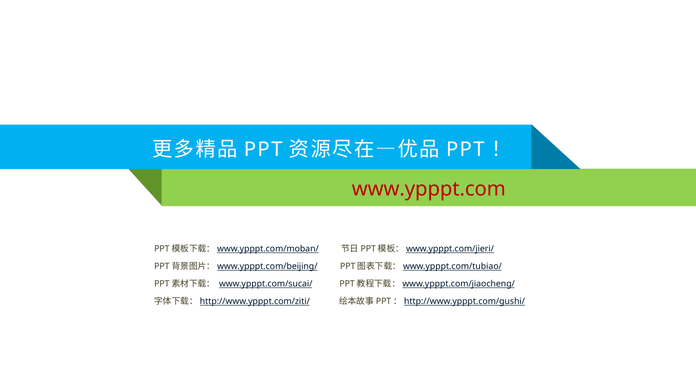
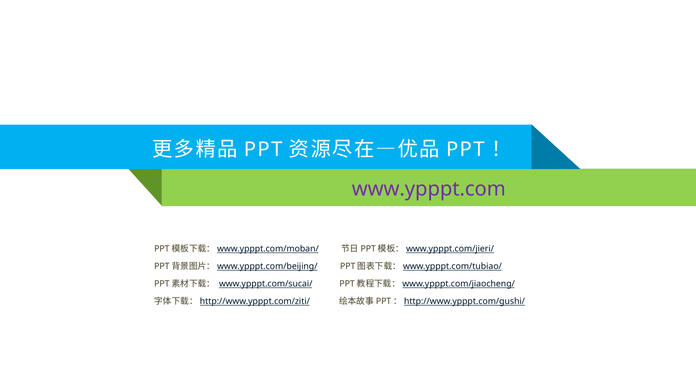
www.ypppt.com colour: red -> purple
